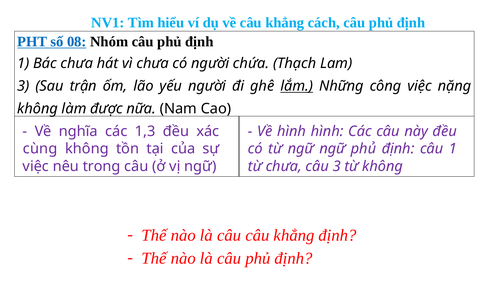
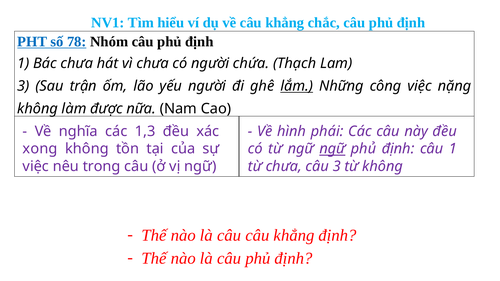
cách: cách -> chắc
08: 08 -> 78
hình hình: hình -> phái
cùng: cùng -> xong
ngữ at (332, 149) underline: none -> present
